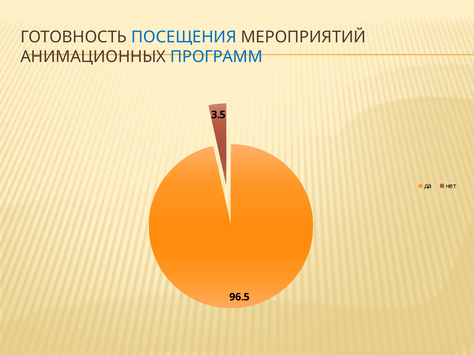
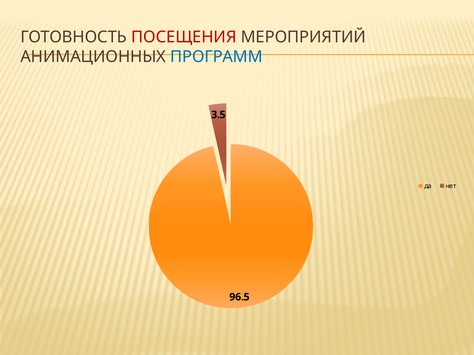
ПОСЕЩЕНИЯ colour: blue -> red
